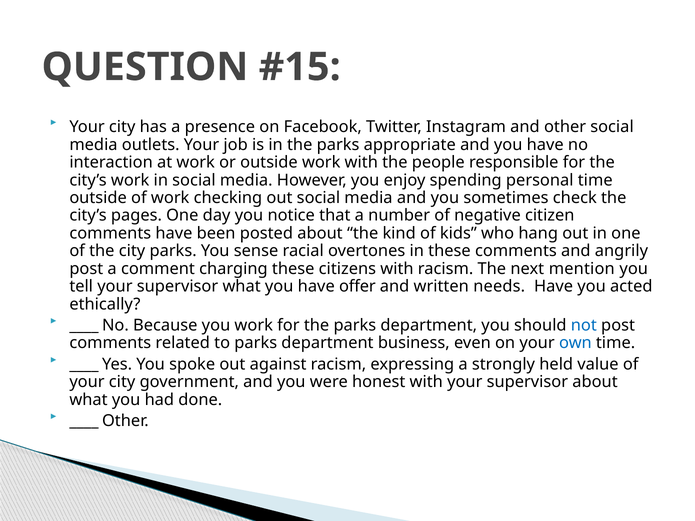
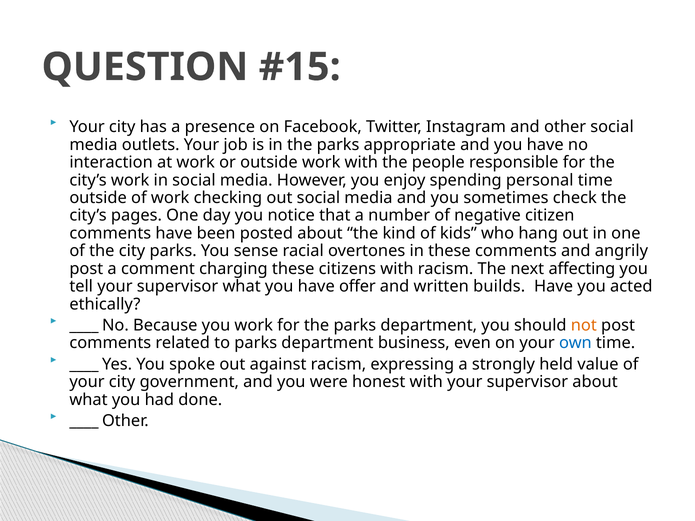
mention: mention -> affecting
needs: needs -> builds
not colour: blue -> orange
